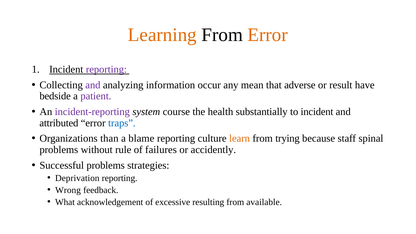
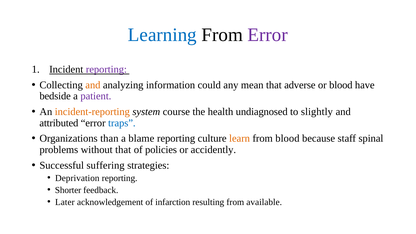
Learning colour: orange -> blue
Error at (268, 35) colour: orange -> purple
and at (93, 85) colour: purple -> orange
occur: occur -> could
or result: result -> blood
incident-reporting colour: purple -> orange
substantially: substantially -> undiagnosed
to incident: incident -> slightly
from trying: trying -> blood
without rule: rule -> that
failures: failures -> policies
Successful problems: problems -> suffering
Wrong: Wrong -> Shorter
What: What -> Later
excessive: excessive -> infarction
